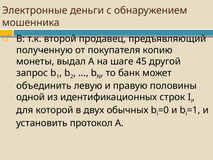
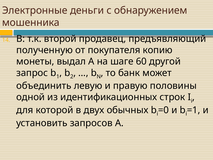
45: 45 -> 60
протокол: протокол -> запросов
